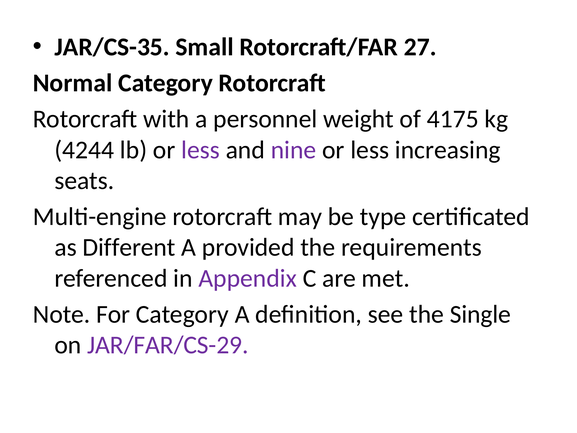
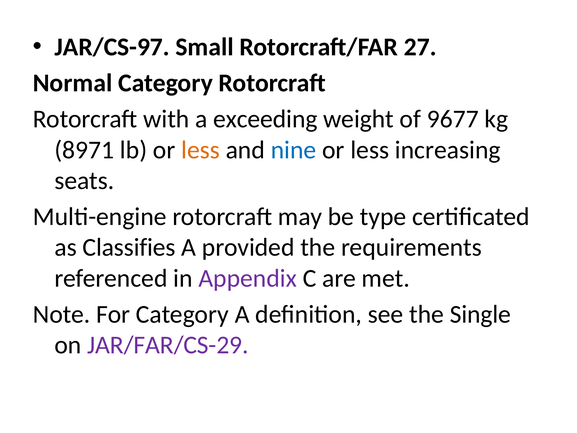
JAR/CS-35: JAR/CS-35 -> JAR/CS-97
personnel: personnel -> exceeding
4175: 4175 -> 9677
4244: 4244 -> 8971
less at (201, 150) colour: purple -> orange
nine colour: purple -> blue
Different: Different -> Classifies
